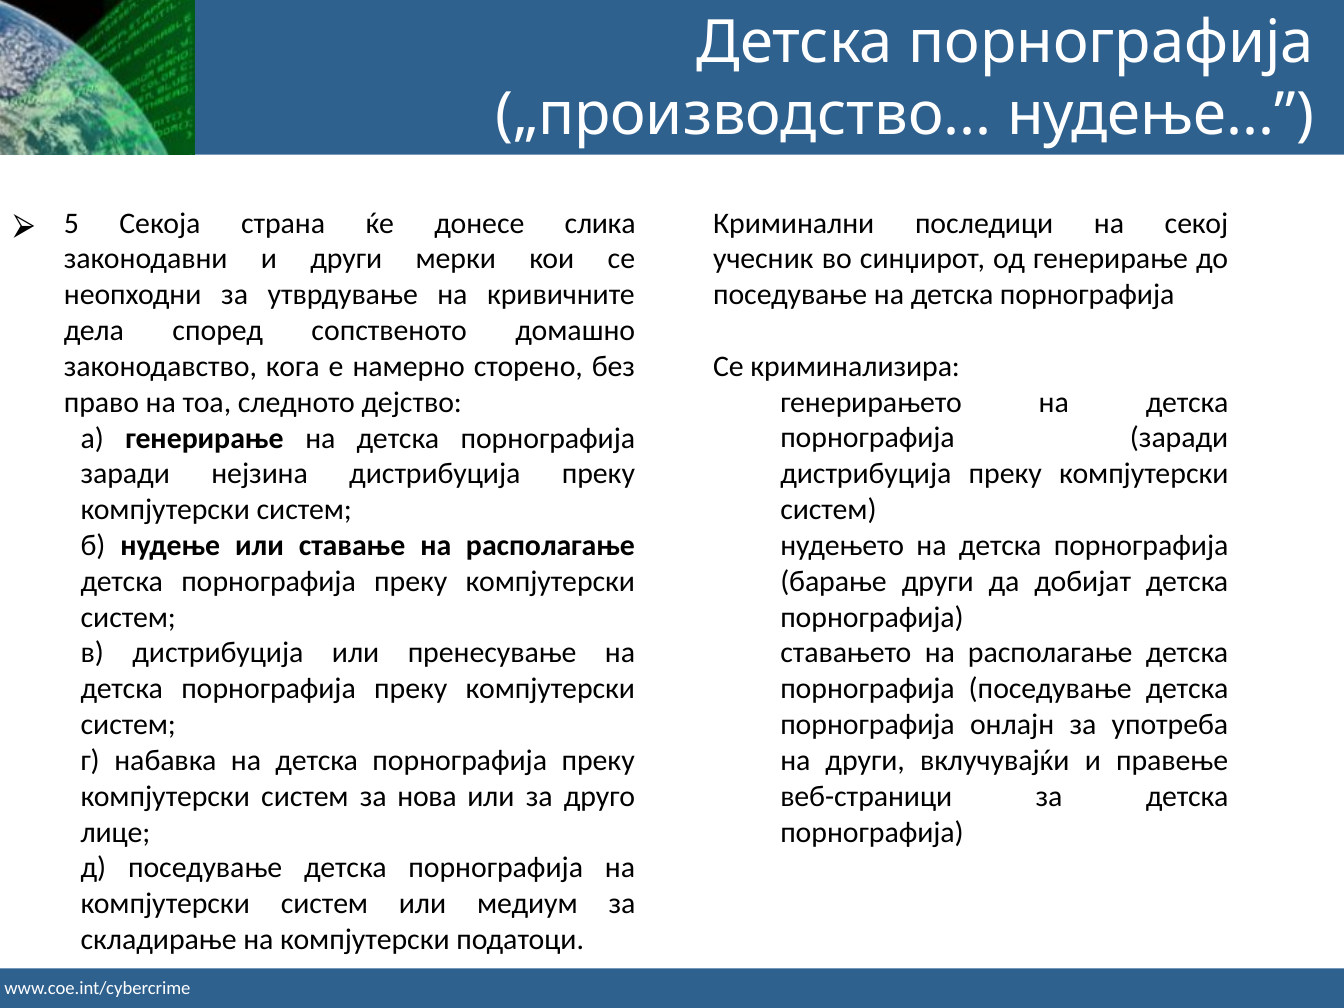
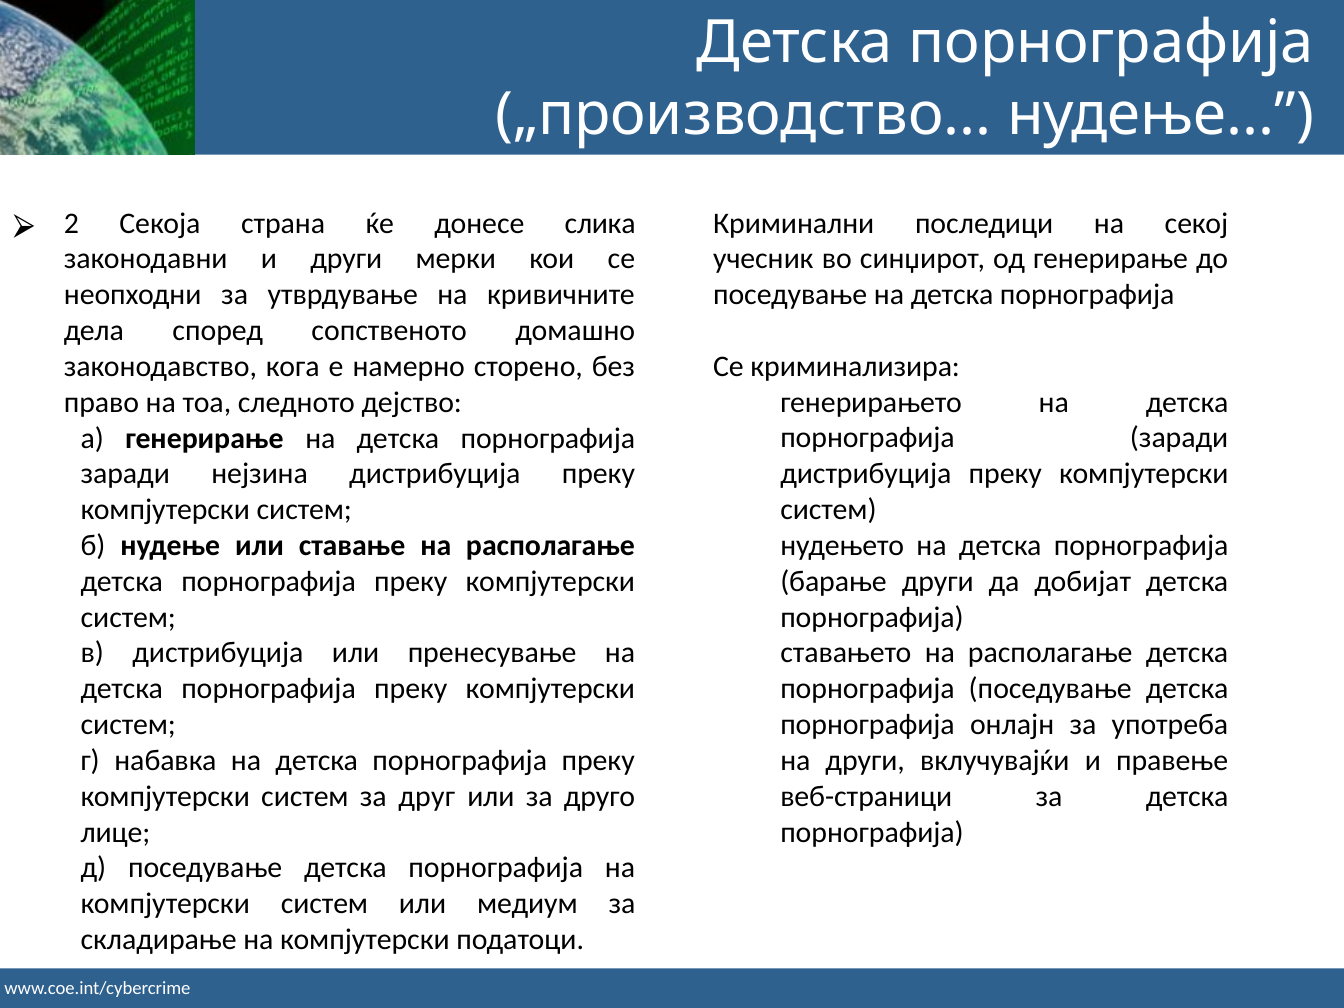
5: 5 -> 2
нова: нова -> друг
